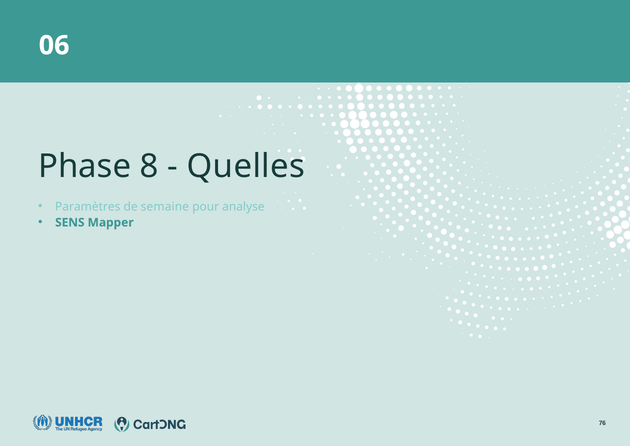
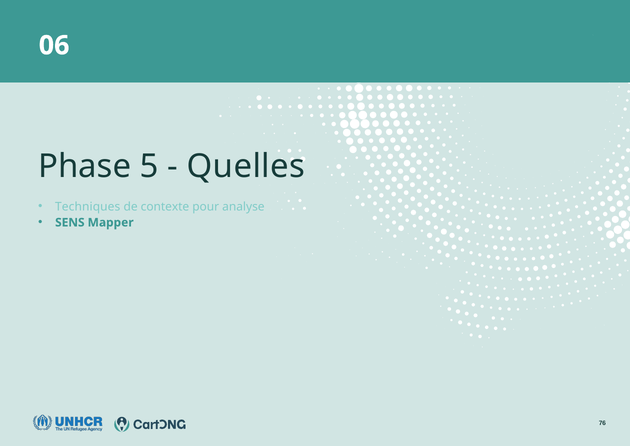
8: 8 -> 5
Paramètres: Paramètres -> Techniques
semaine: semaine -> contexte
